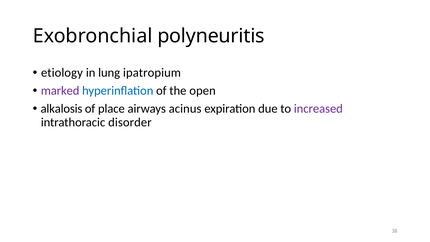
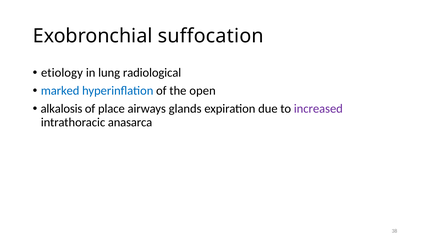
polyneuritis: polyneuritis -> suffocation
ipatropium: ipatropium -> radiological
marked colour: purple -> blue
acinus: acinus -> glands
disorder: disorder -> anasarca
